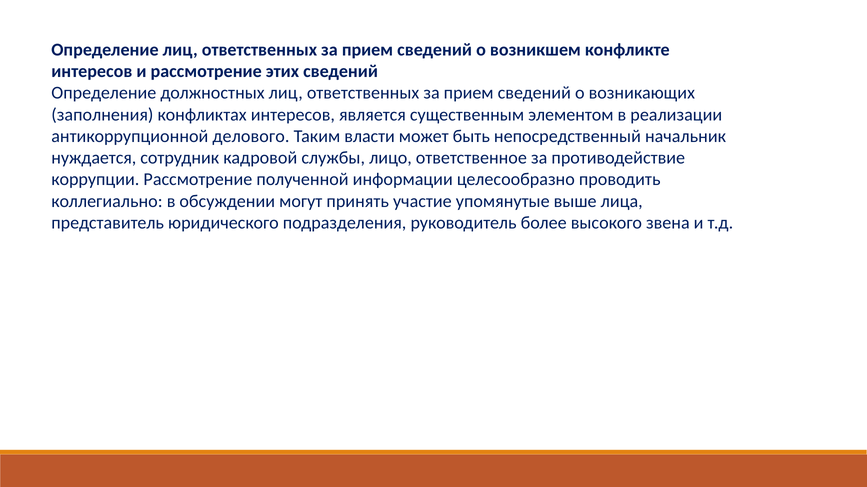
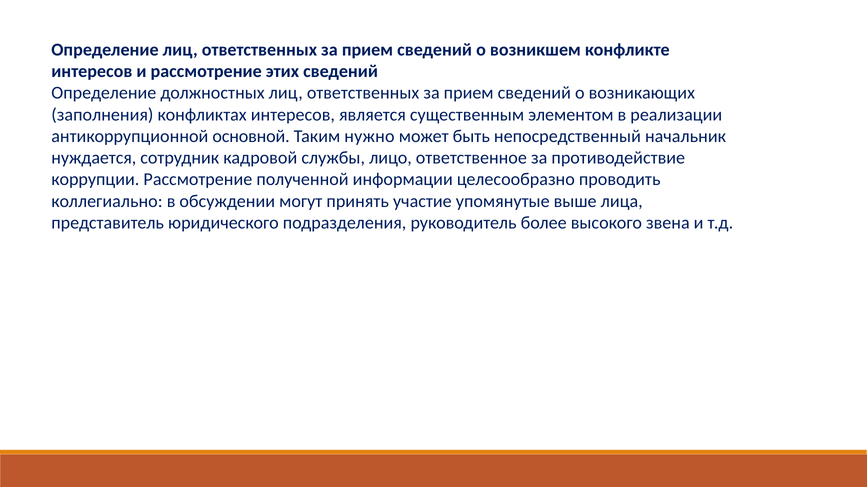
делового: делового -> основной
власти: власти -> нужно
